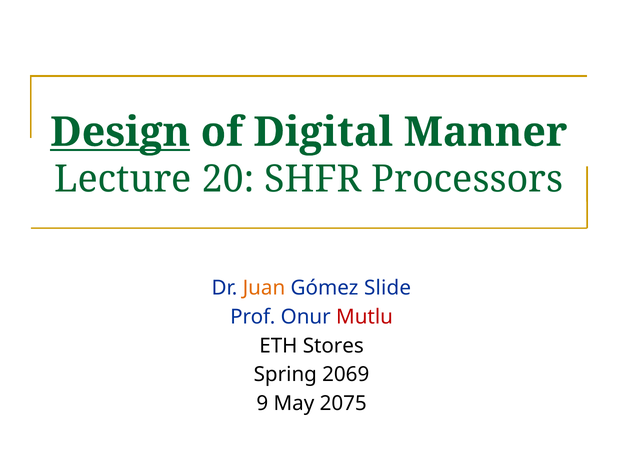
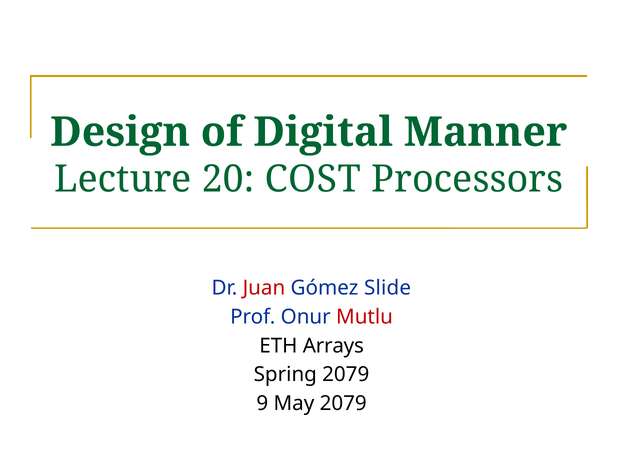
Design underline: present -> none
SHFR: SHFR -> COST
Juan colour: orange -> red
Stores: Stores -> Arrays
Spring 2069: 2069 -> 2079
May 2075: 2075 -> 2079
